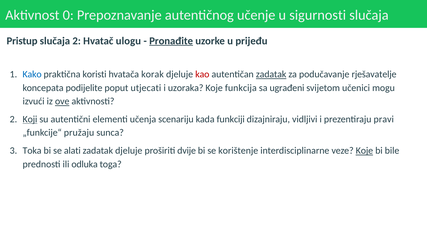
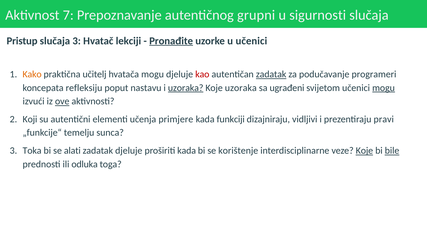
0: 0 -> 7
učenje: učenje -> grupni
slučaja 2: 2 -> 3
ulogu: ulogu -> lekciji
u prijeđu: prijeđu -> učenici
Kako colour: blue -> orange
koristi: koristi -> učitelj
hvatača korak: korak -> mogu
rješavatelje: rješavatelje -> programeri
podijelite: podijelite -> refleksiju
utjecati: utjecati -> nastavu
uzoraka at (186, 88) underline: none -> present
Koje funkcija: funkcija -> uzoraka
mogu at (384, 88) underline: none -> present
Koji underline: present -> none
scenariju: scenariju -> primjere
pružaju: pružaju -> temelju
proširiti dvije: dvije -> kada
bile underline: none -> present
